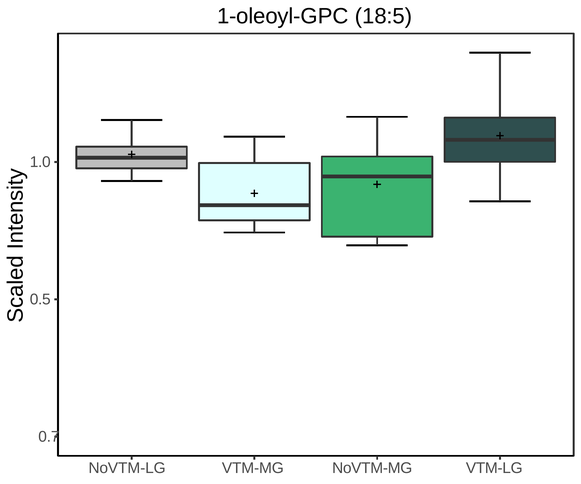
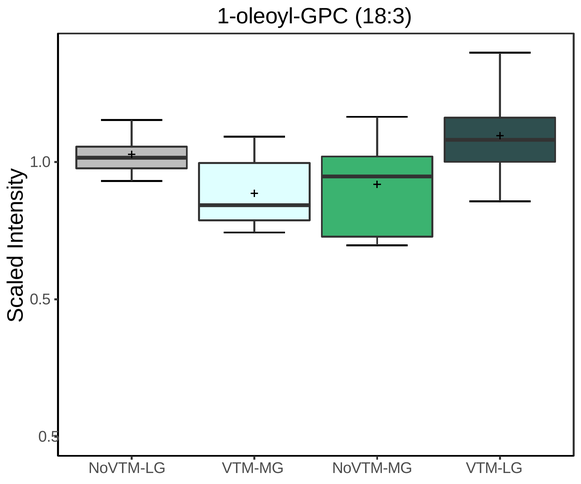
18:5: 18:5 -> 18:3
0.7 at (49, 437): 0.7 -> 0.5
